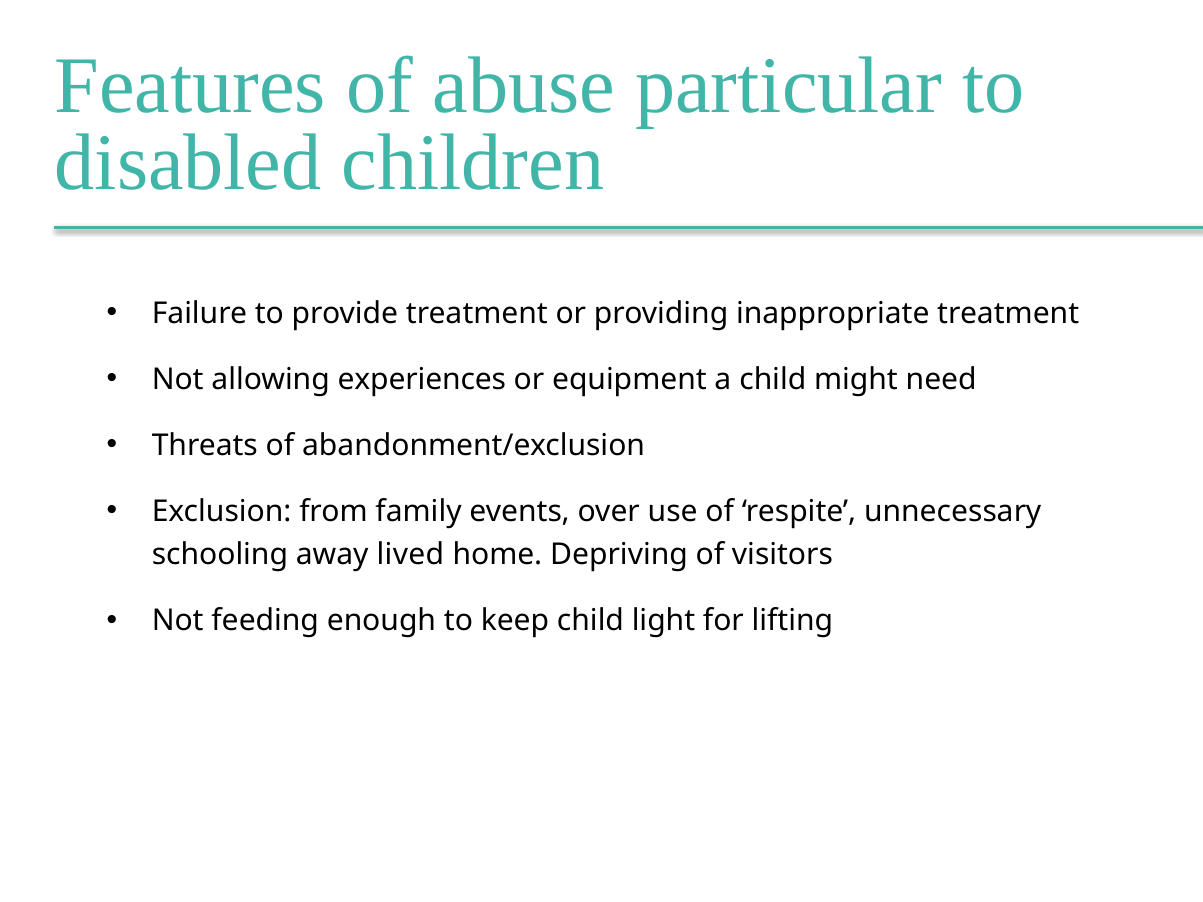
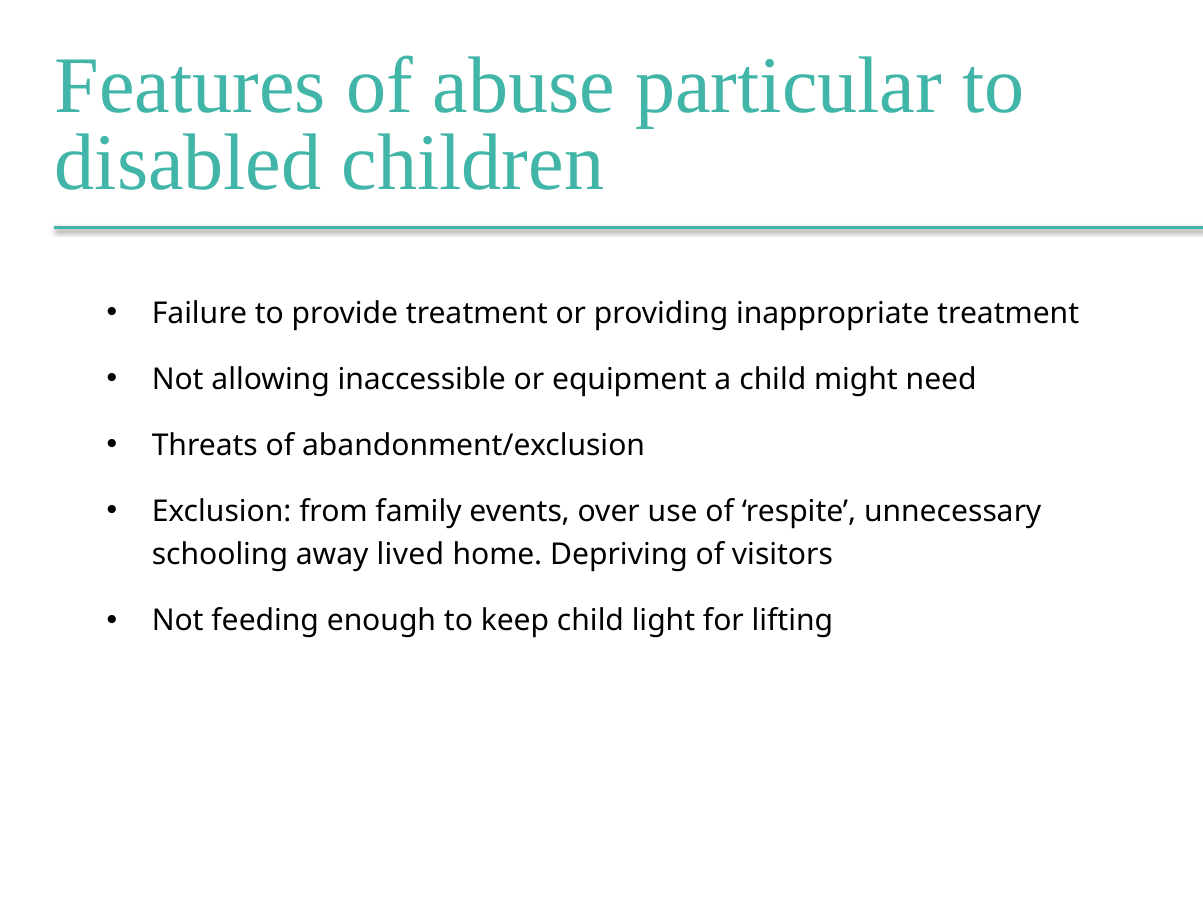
experiences: experiences -> inaccessible
